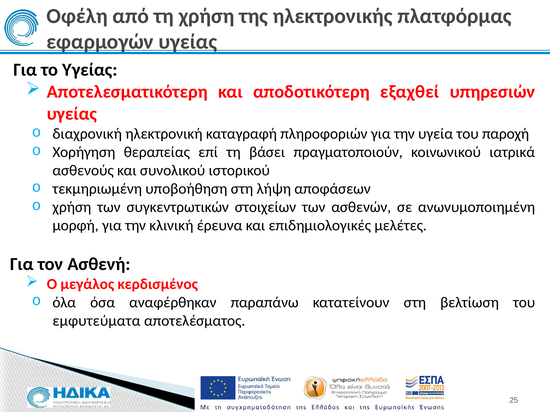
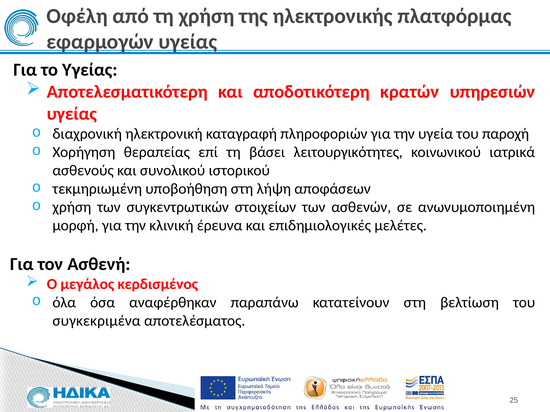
εξαχθεί: εξαχθεί -> κρατών
πραγματοποιούν: πραγματοποιούν -> λειτουργικότητες
εμφυτεύματα: εμφυτεύματα -> συγκεκριμένα
